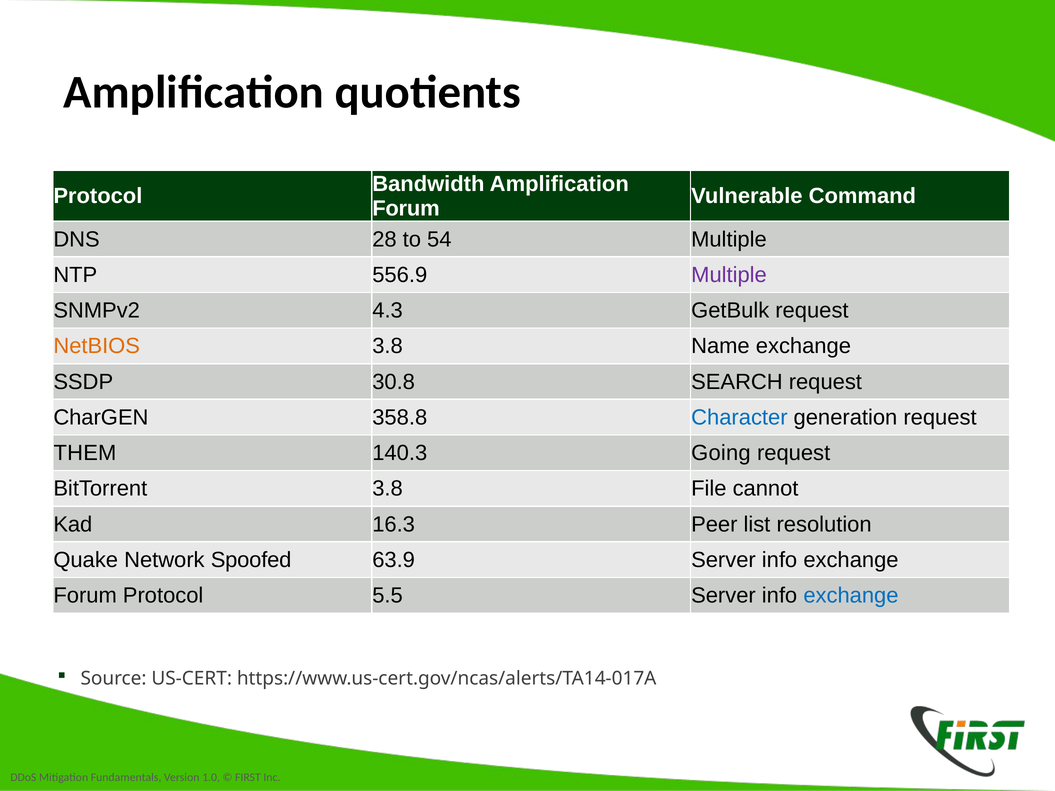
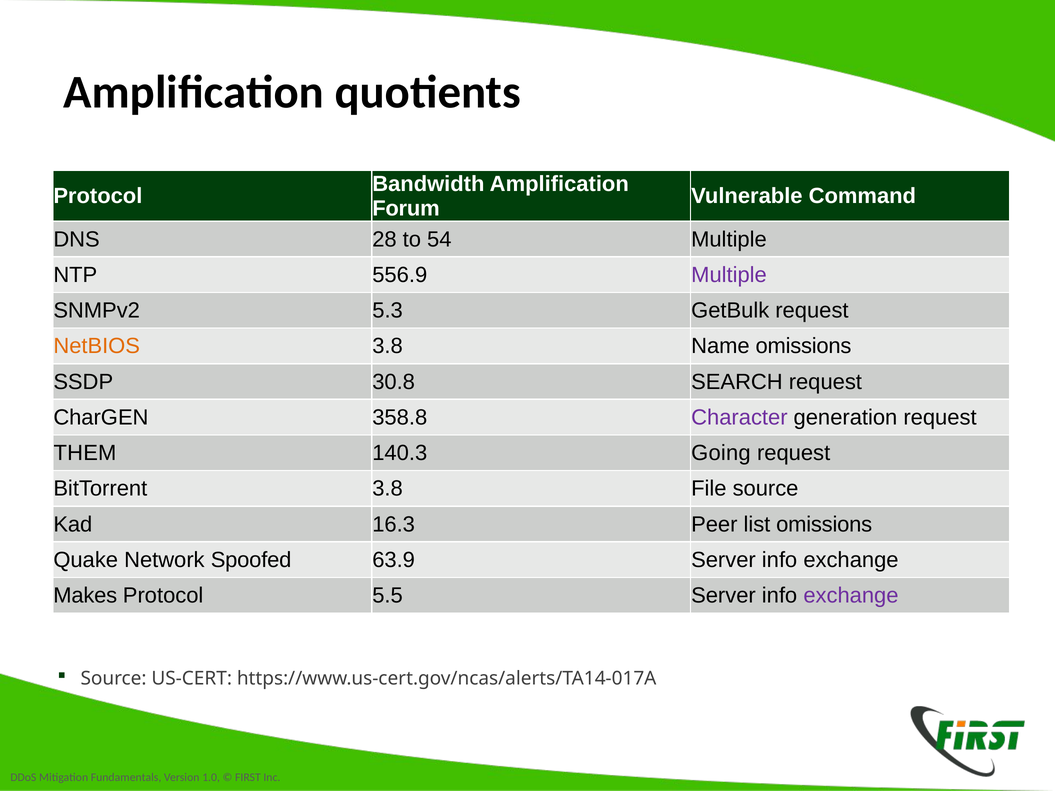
4.3: 4.3 -> 5.3
Name exchange: exchange -> omissions
Character colour: blue -> purple
File cannot: cannot -> source
list resolution: resolution -> omissions
Forum at (85, 596): Forum -> Makes
exchange at (851, 596) colour: blue -> purple
